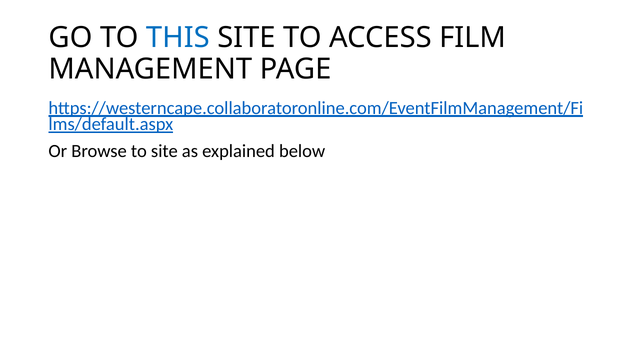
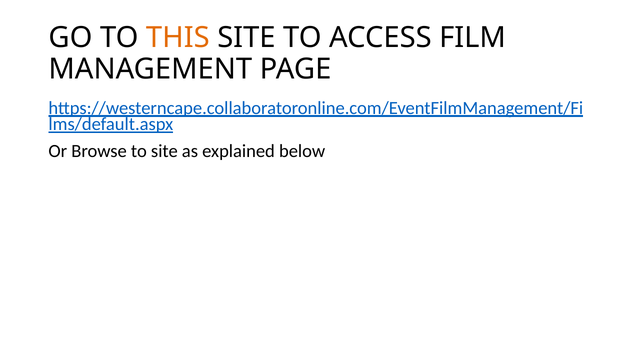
THIS colour: blue -> orange
